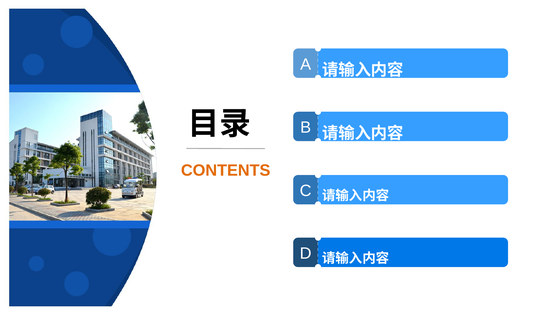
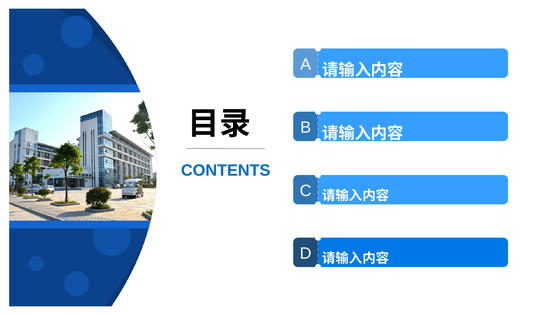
CONTENTS colour: orange -> blue
